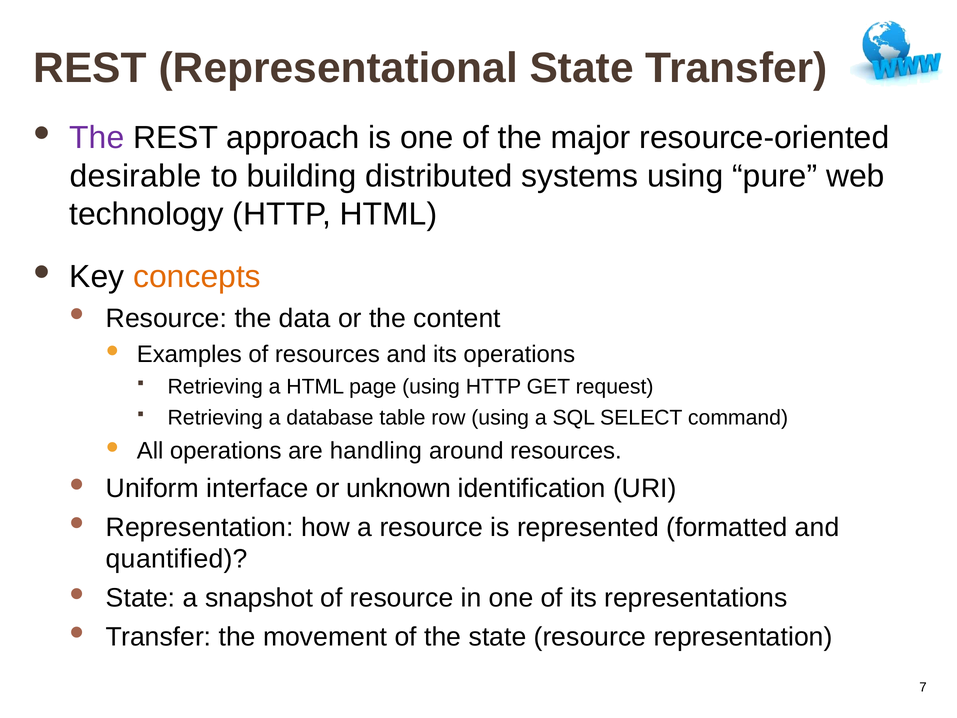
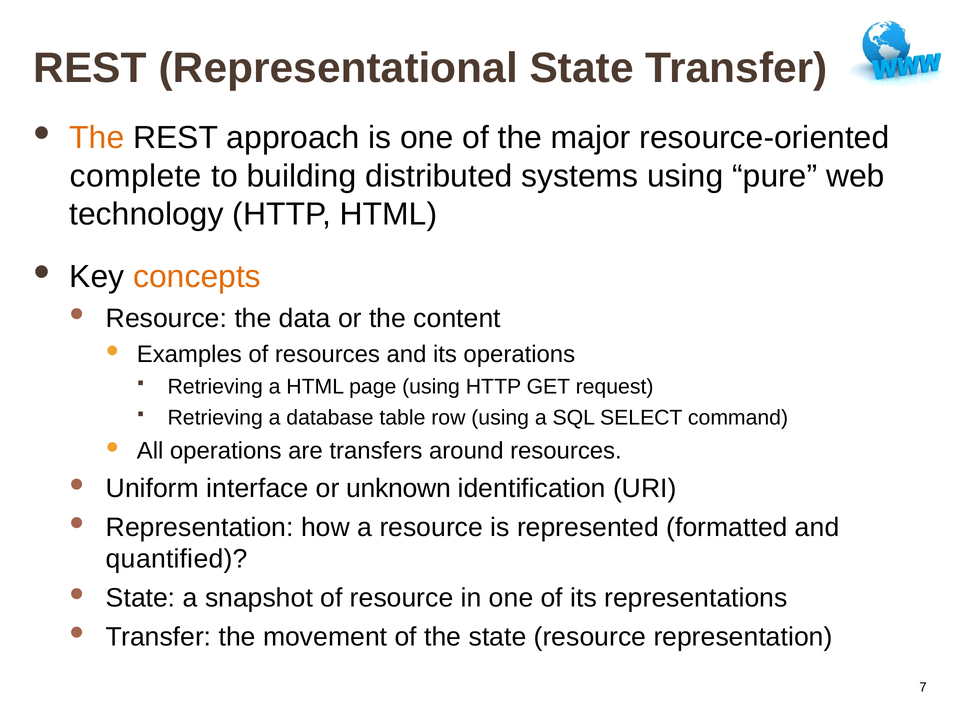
The at (97, 138) colour: purple -> orange
desirable: desirable -> complete
handling: handling -> transfers
